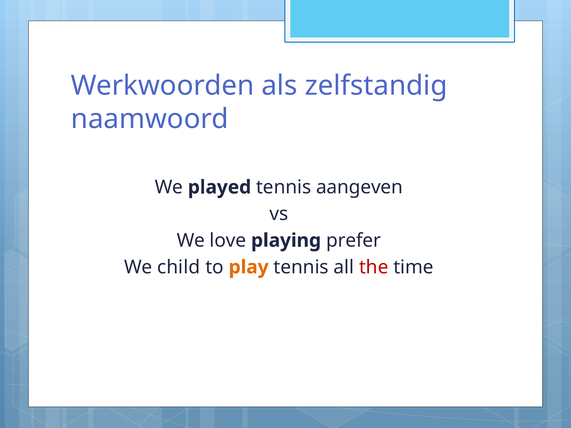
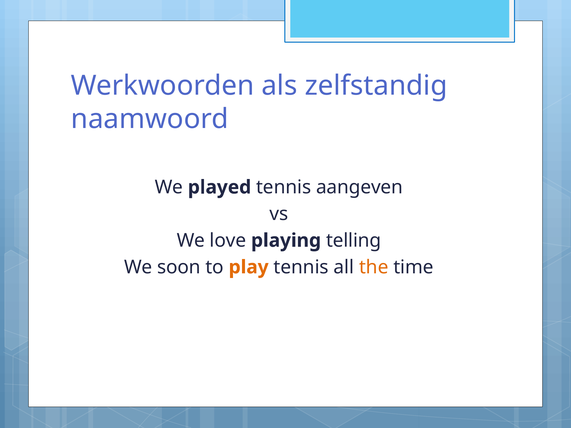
prefer: prefer -> telling
child: child -> soon
the colour: red -> orange
